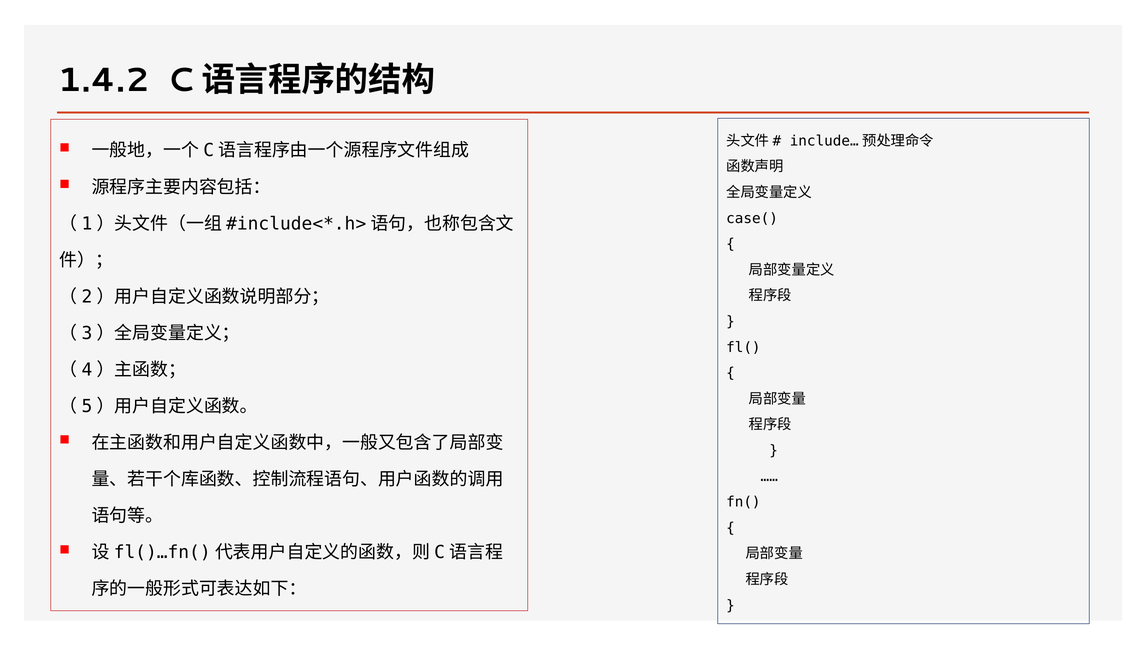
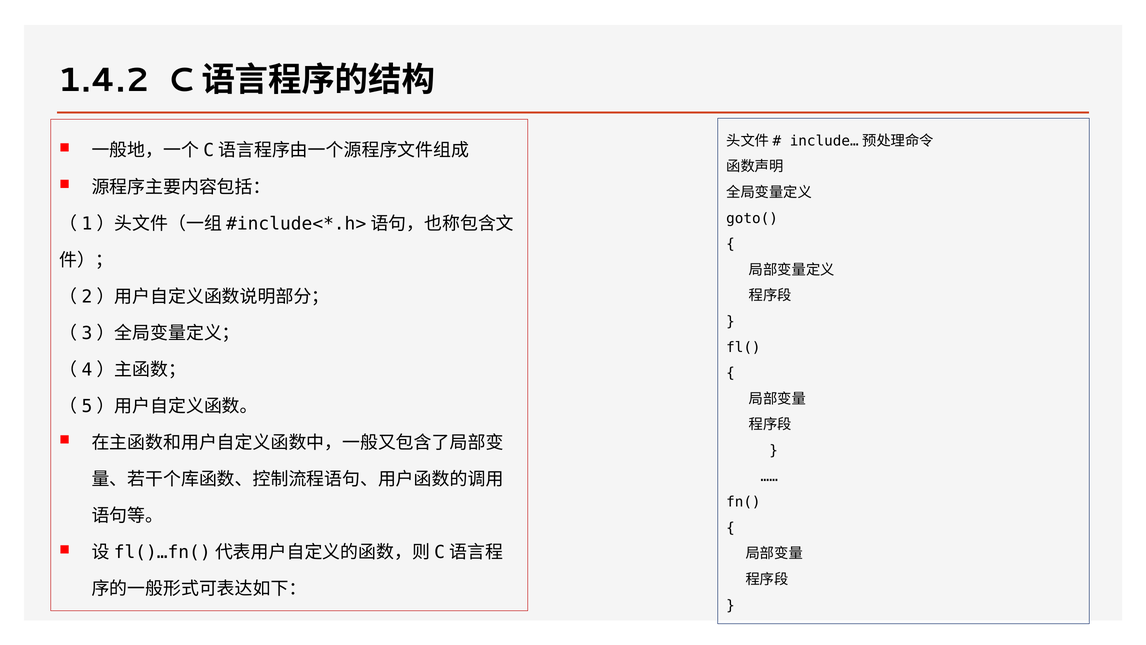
case(: case( -> goto(
